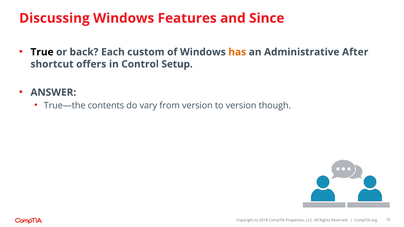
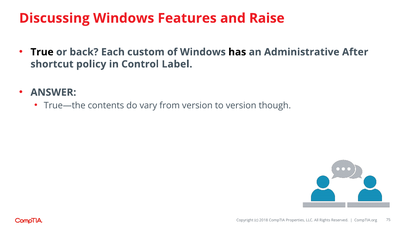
Since: Since -> Raise
has colour: orange -> black
offers: offers -> policy
Setup: Setup -> Label
